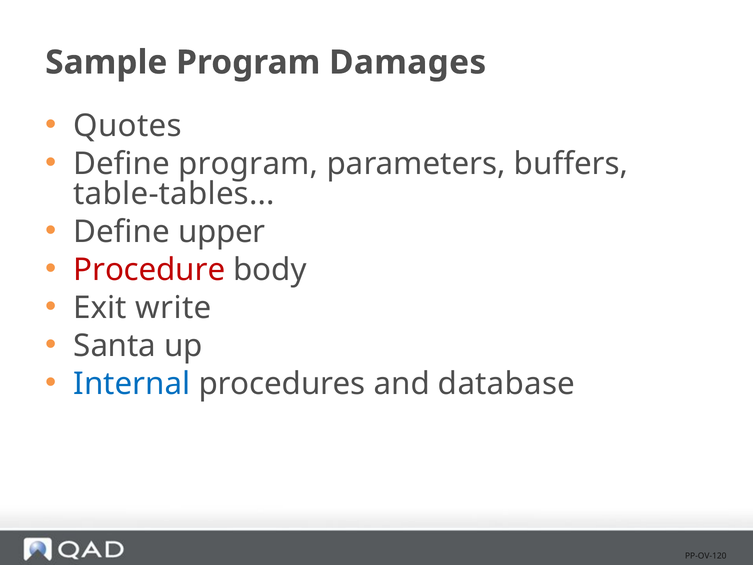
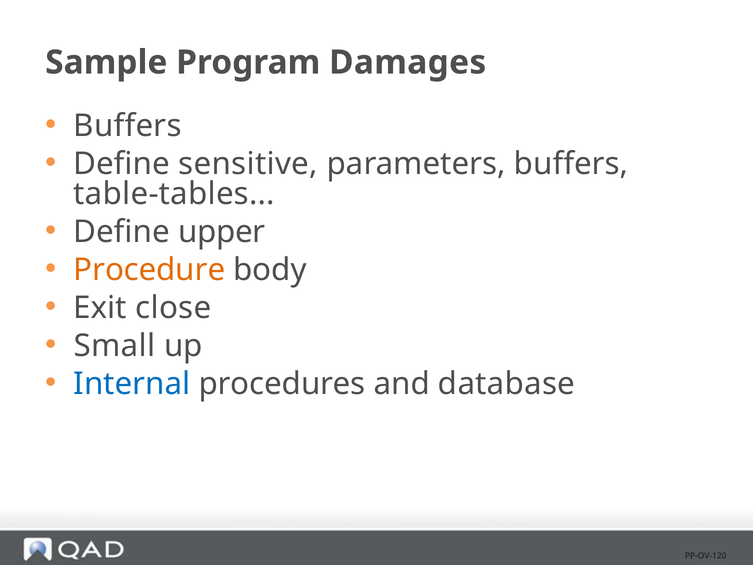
Quotes at (128, 126): Quotes -> Buffers
Define program: program -> sensitive
Procedure colour: red -> orange
write: write -> close
Santa: Santa -> Small
